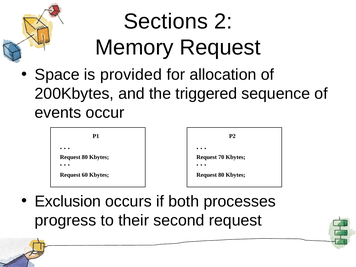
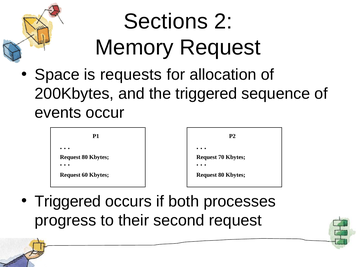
provided: provided -> requests
Exclusion at (68, 201): Exclusion -> Triggered
